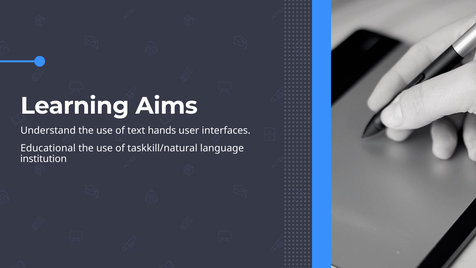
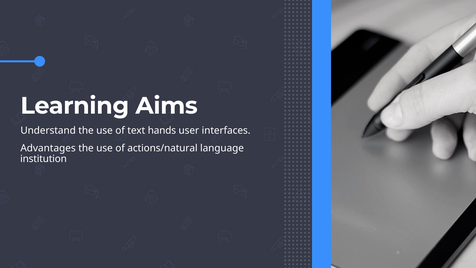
Educational: Educational -> Advantages
taskkill/natural: taskkill/natural -> actions/natural
